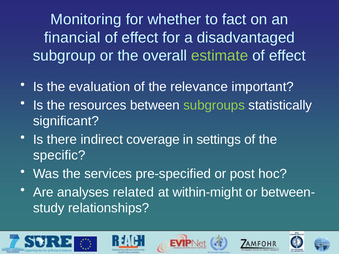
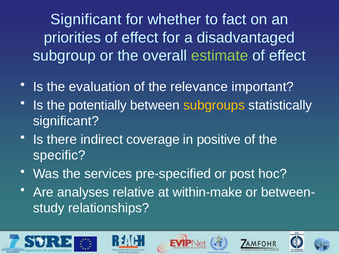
Monitoring at (86, 20): Monitoring -> Significant
financial: financial -> priorities
resources: resources -> potentially
subgroups colour: light green -> yellow
settings: settings -> positive
related: related -> relative
within-might: within-might -> within-make
